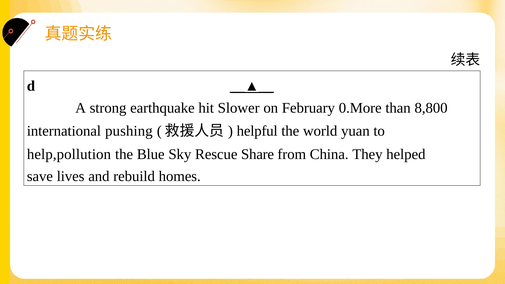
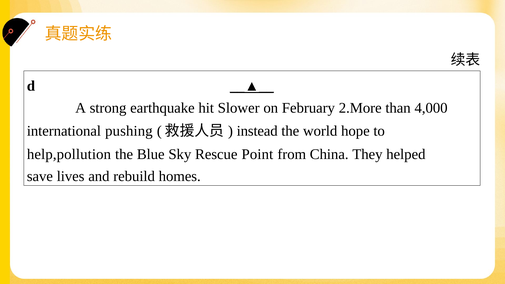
0.More: 0.More -> 2.More
8,800: 8,800 -> 4,000
helpful: helpful -> instead
yuan: yuan -> hope
Share: Share -> Point
